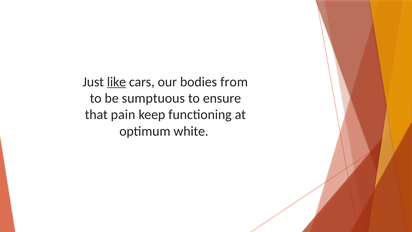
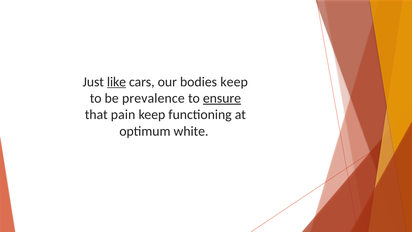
bodies from: from -> keep
sumptuous: sumptuous -> prevalence
ensure underline: none -> present
